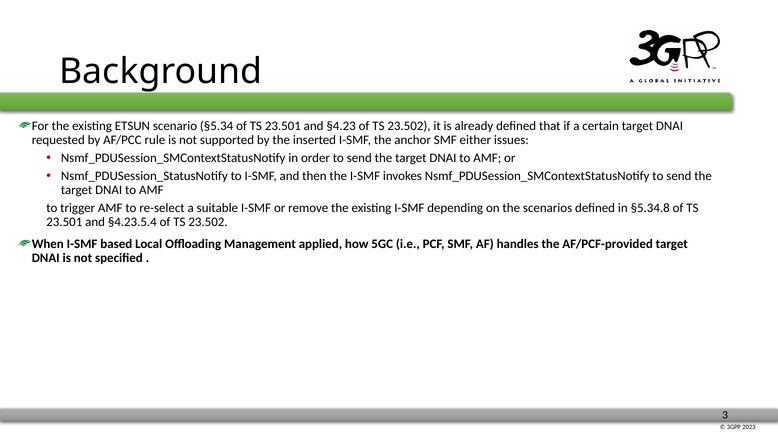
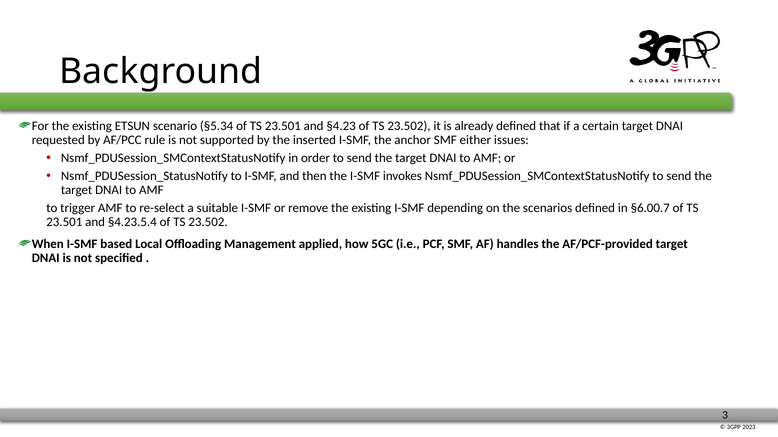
§5.34.8: §5.34.8 -> §6.00.7
